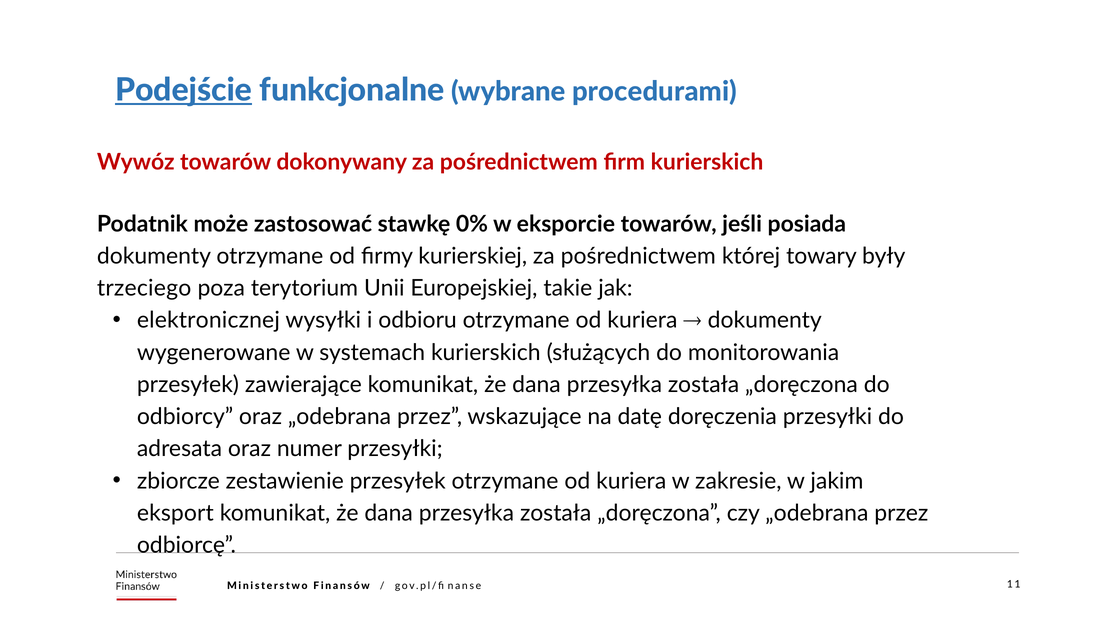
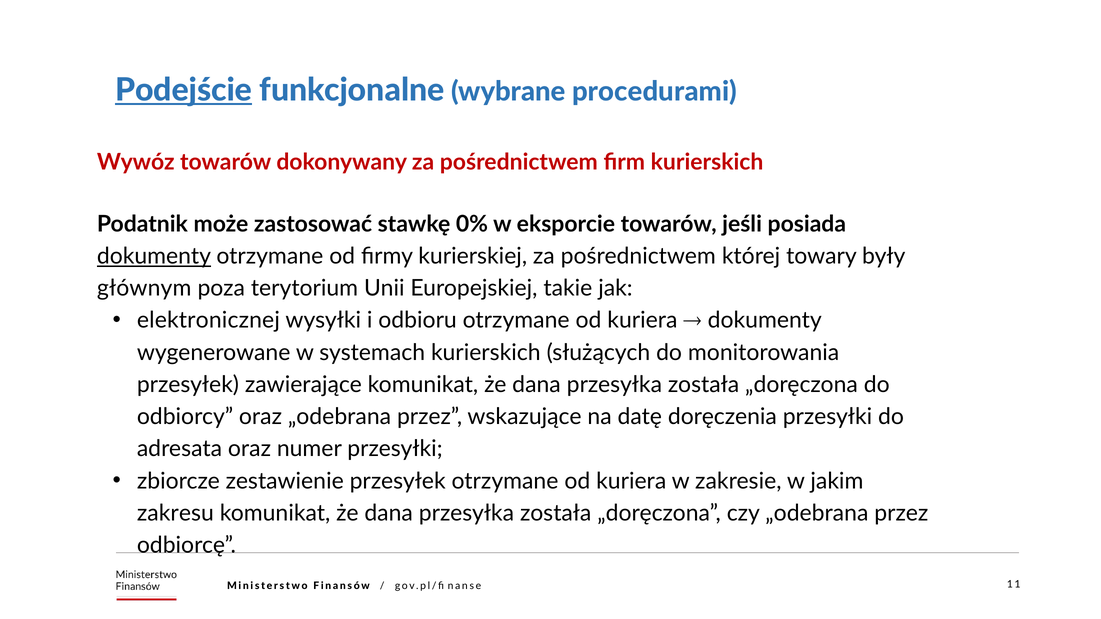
dokumenty at (154, 256) underline: none -> present
trzeciego: trzeciego -> głównym
eksport: eksport -> zakresu
